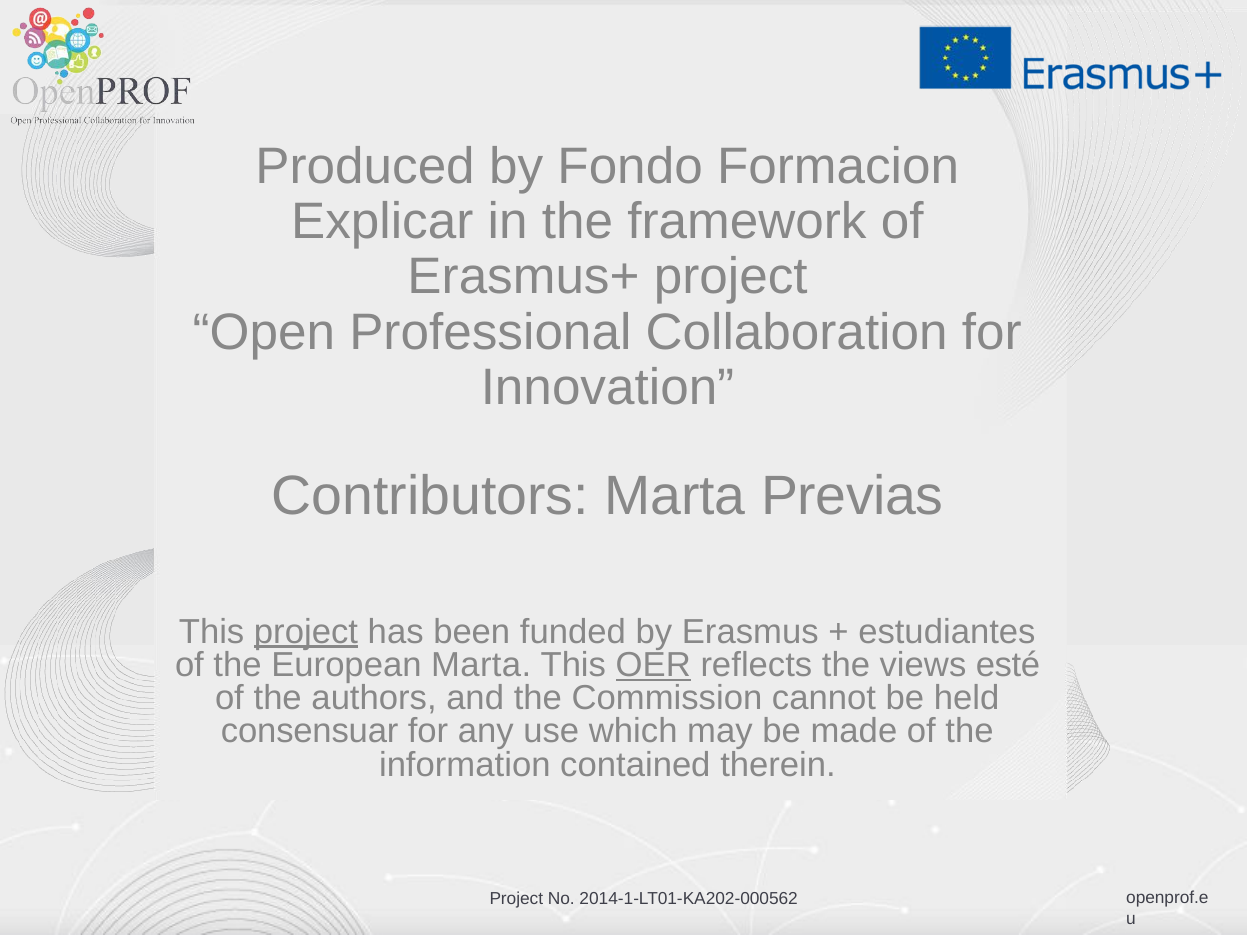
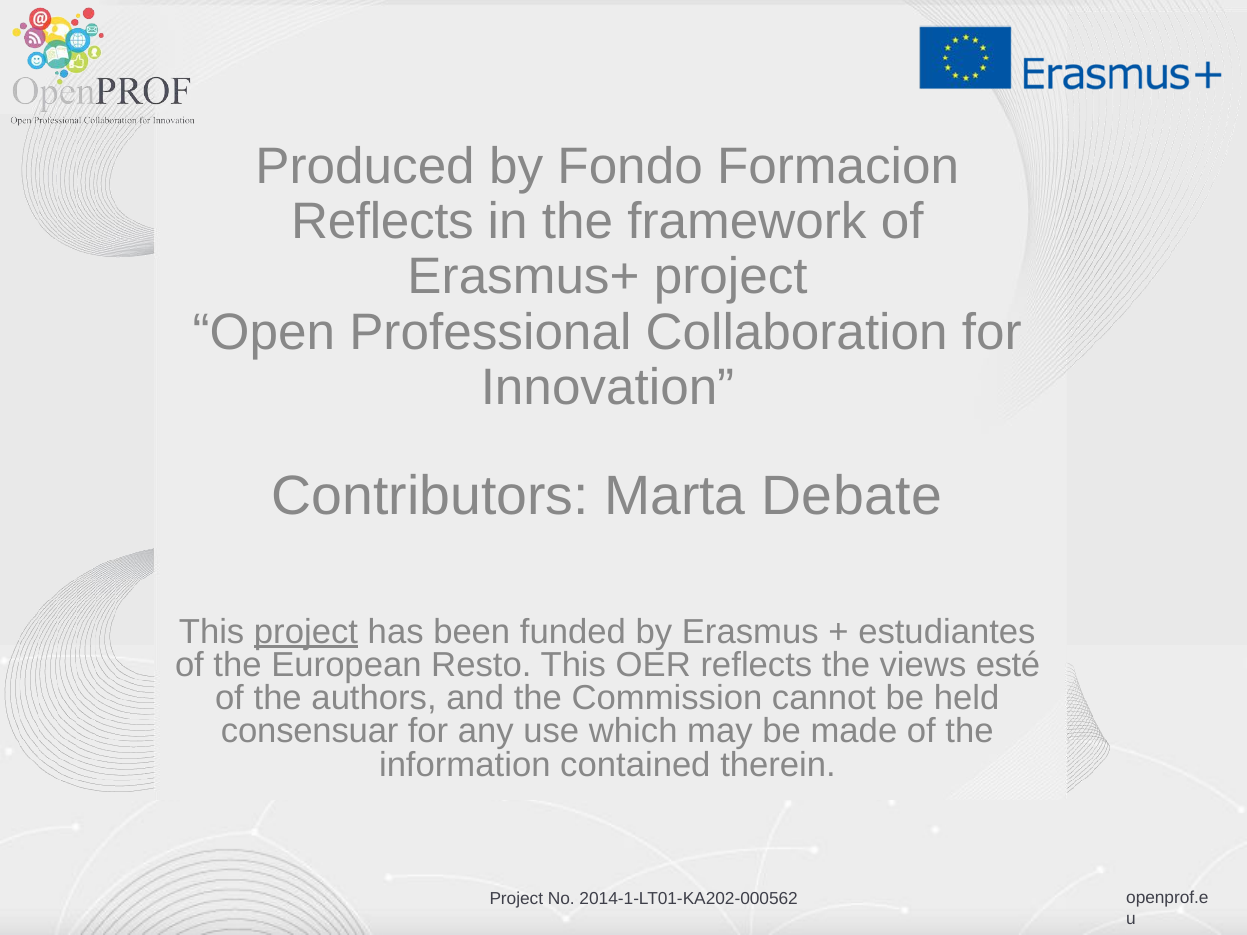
Explicar at (382, 222): Explicar -> Reflects
Previas: Previas -> Debate
European Marta: Marta -> Resto
OER underline: present -> none
